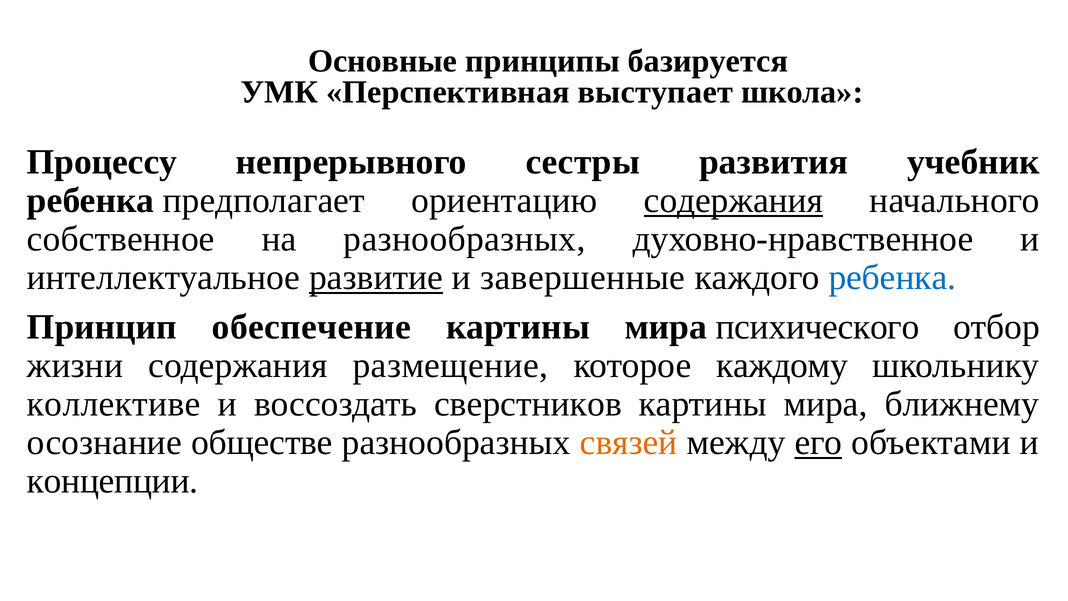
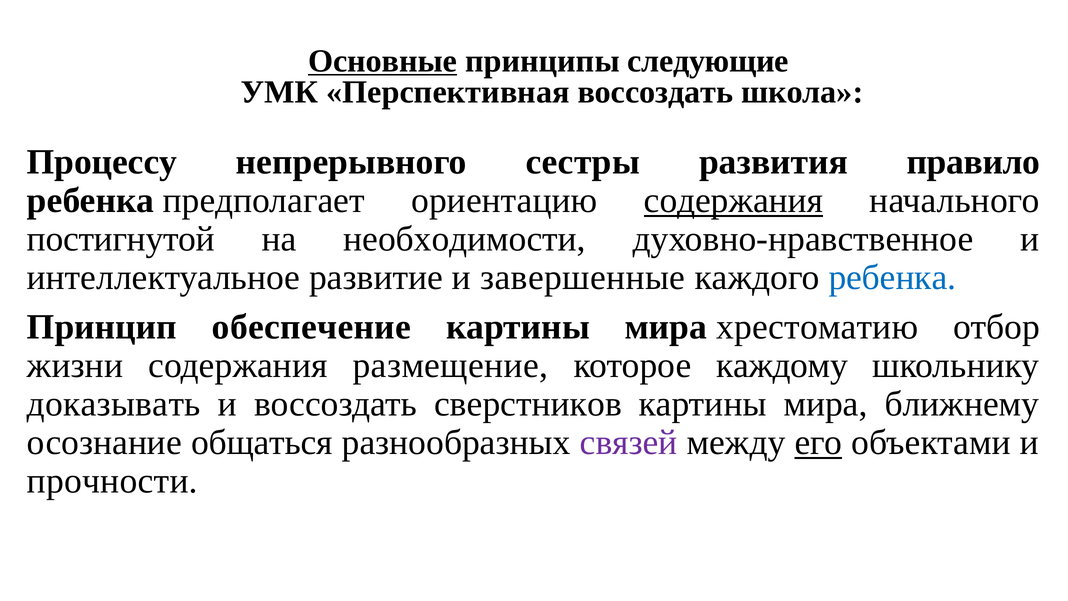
Основные underline: none -> present
базируется: базируется -> следующие
Перспективная выступает: выступает -> воссоздать
учебник: учебник -> правило
собственное: собственное -> постигнутой
на разнообразных: разнообразных -> необходимости
развитие underline: present -> none
психического: психического -> хрестоматию
коллективе: коллективе -> доказывать
обществе: обществе -> общаться
связей colour: orange -> purple
концепции: концепции -> прочности
